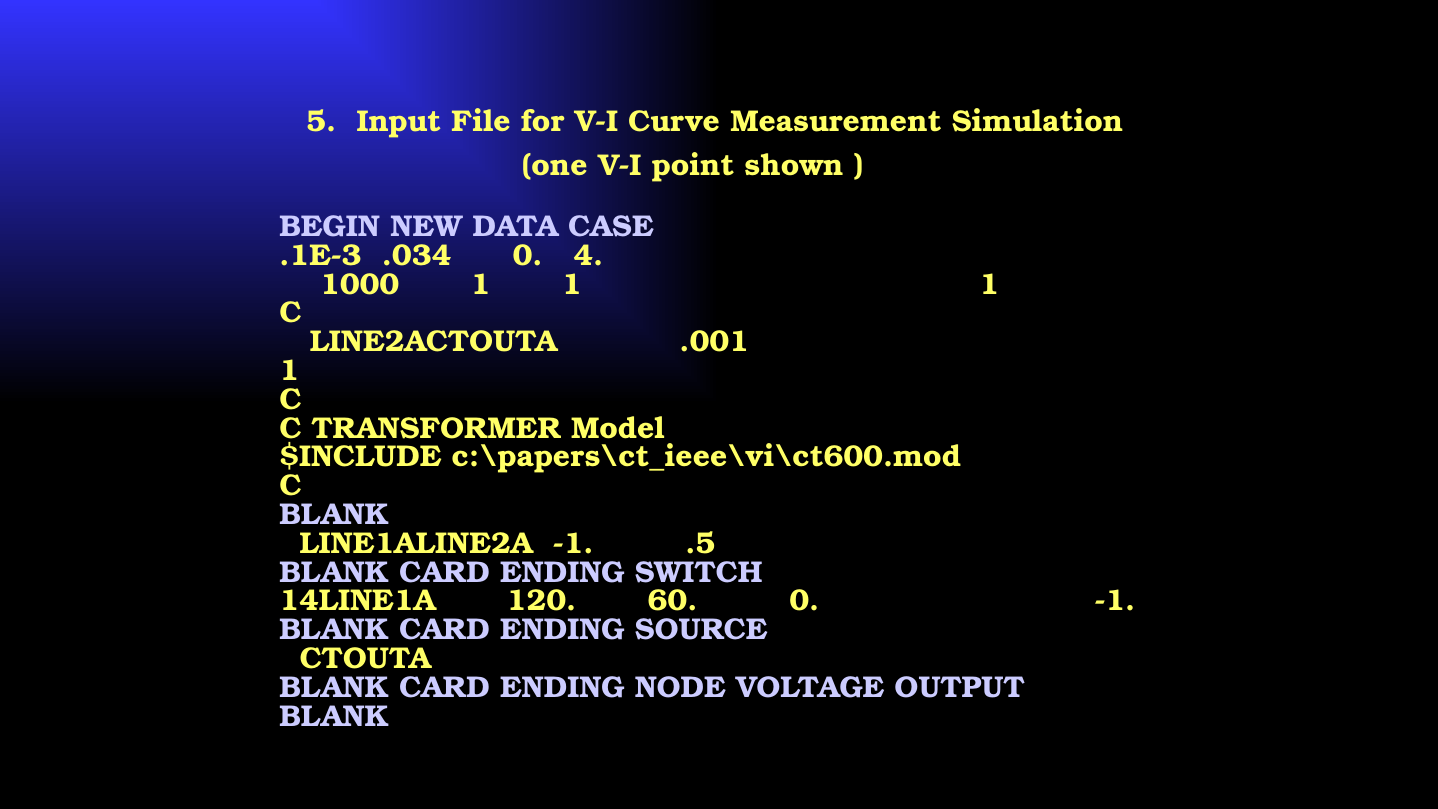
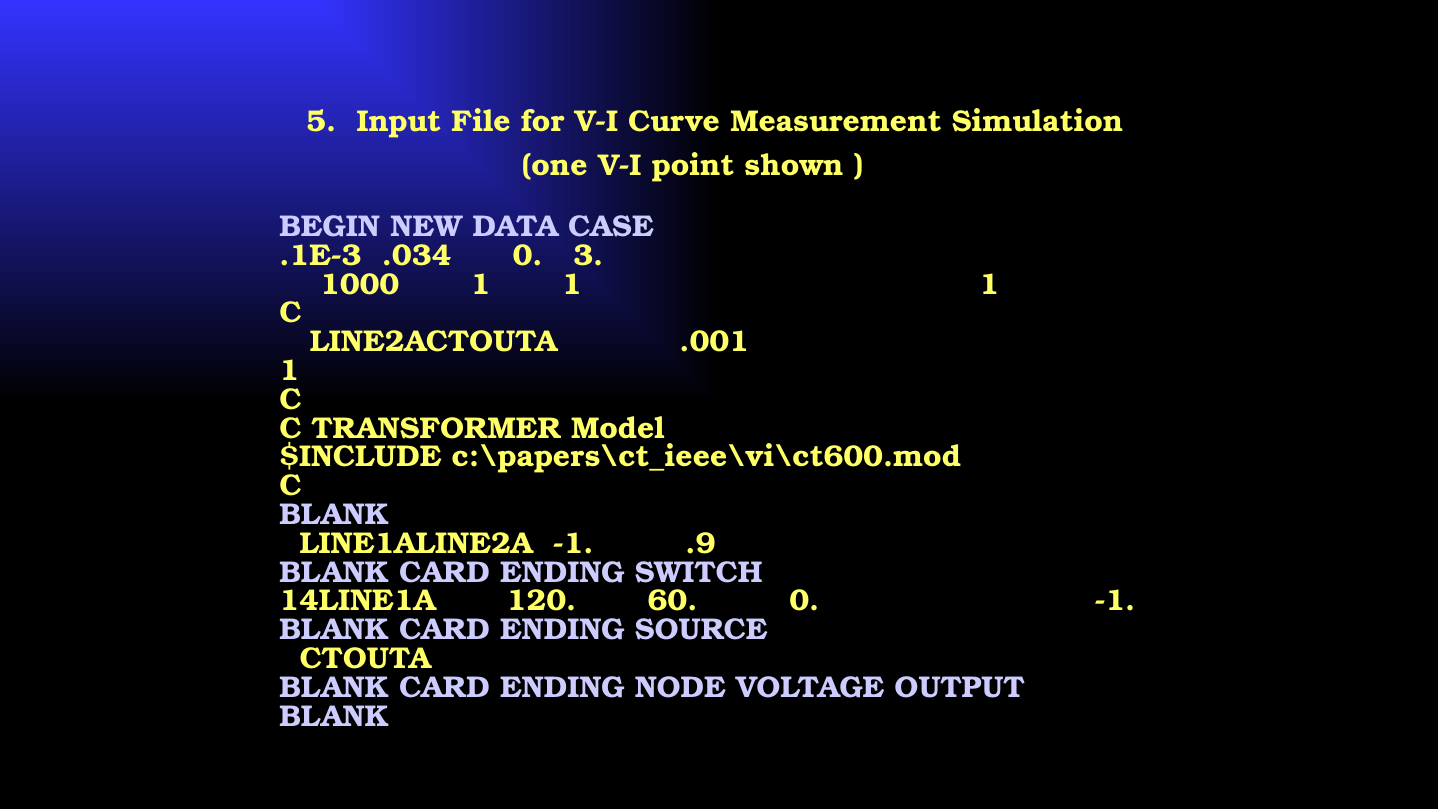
4: 4 -> 3
.5: .5 -> .9
